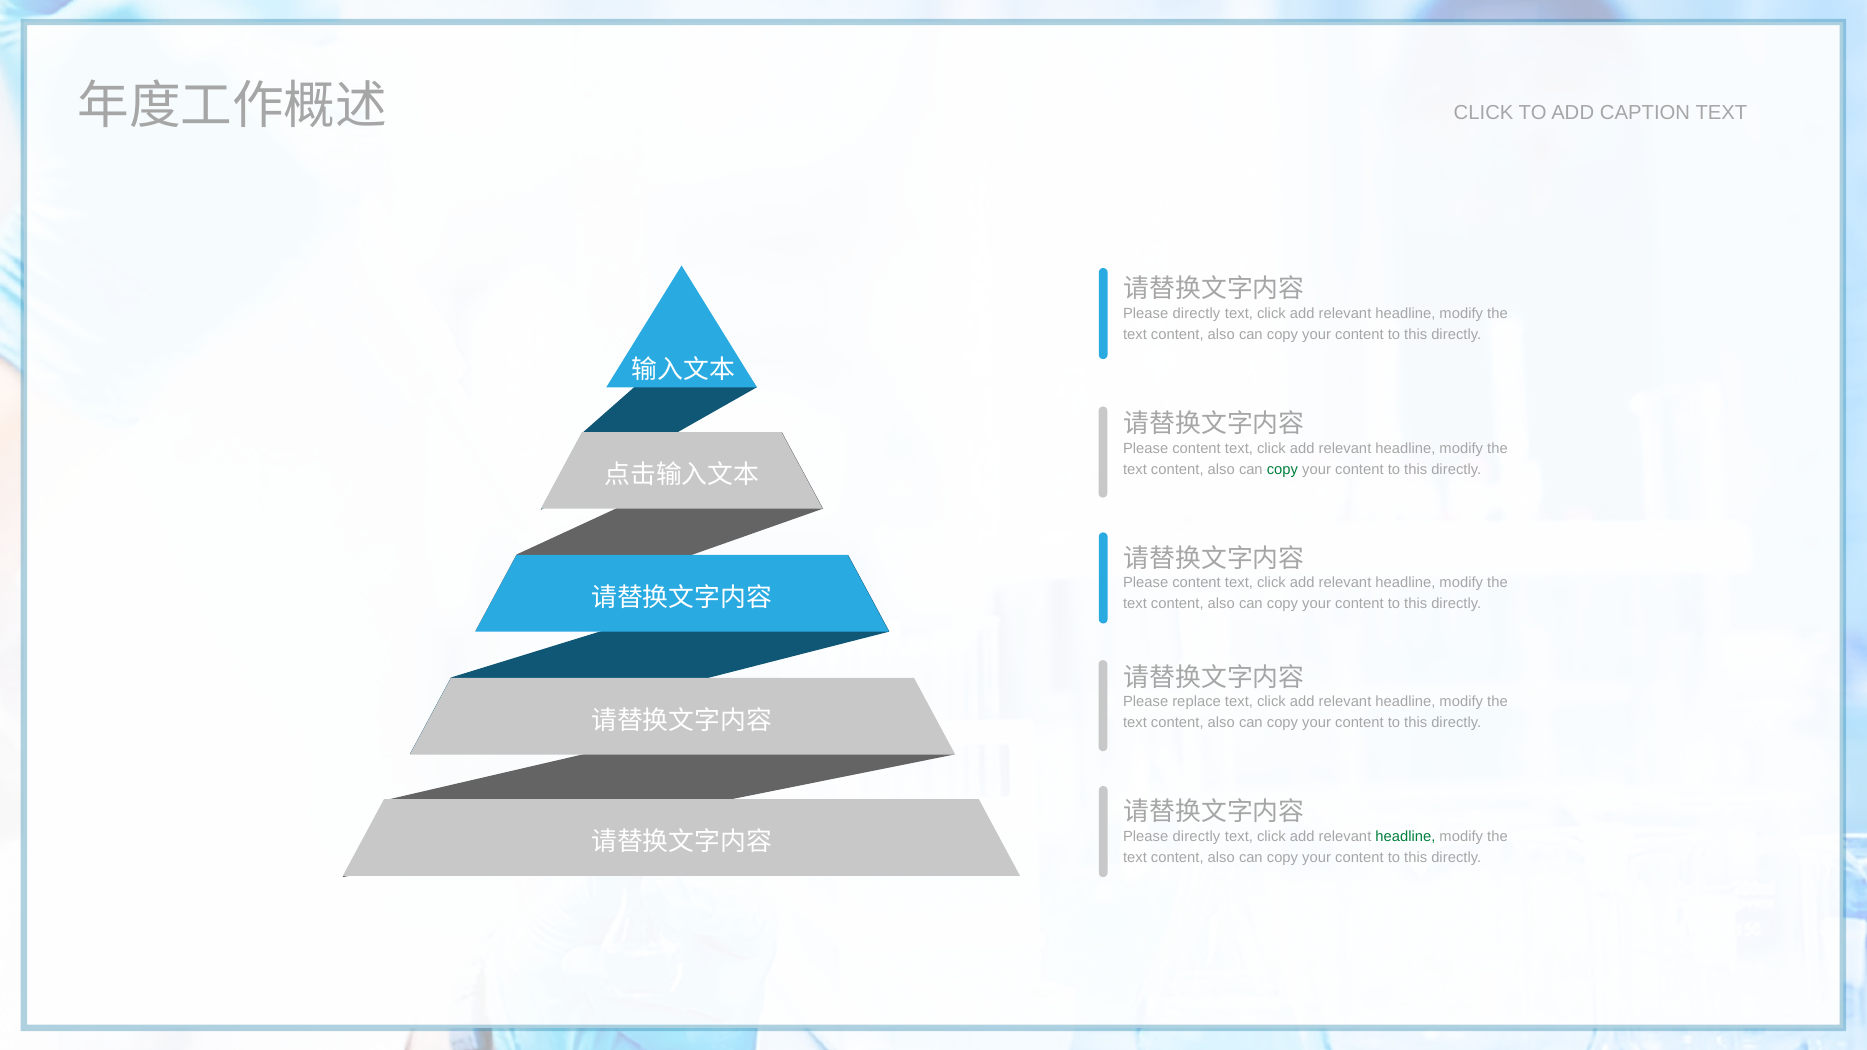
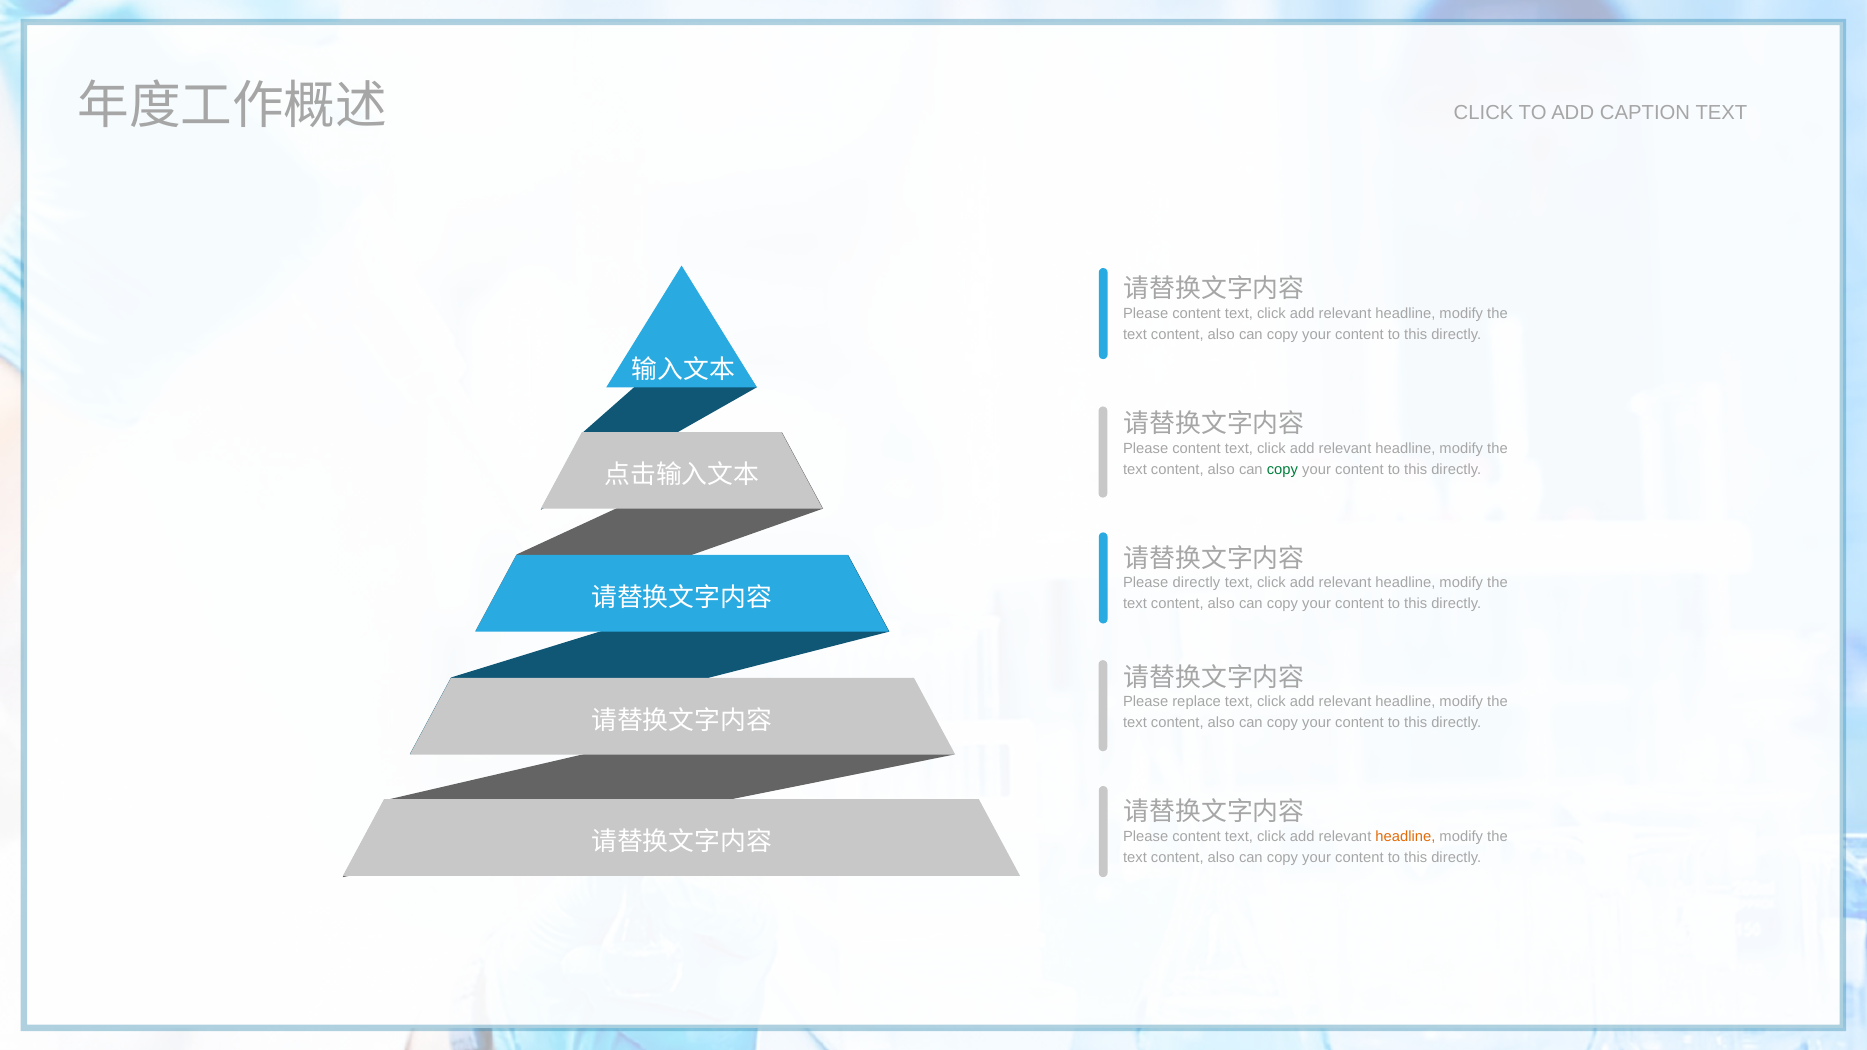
directly at (1196, 313): directly -> content
content at (1197, 583): content -> directly
directly at (1196, 837): directly -> content
headline at (1405, 837) colour: green -> orange
